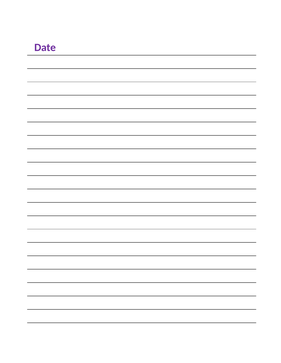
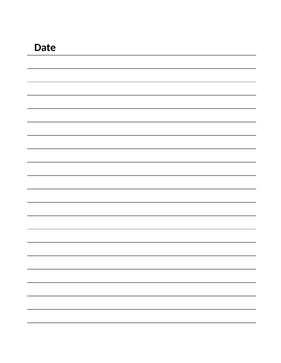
Date colour: purple -> black
